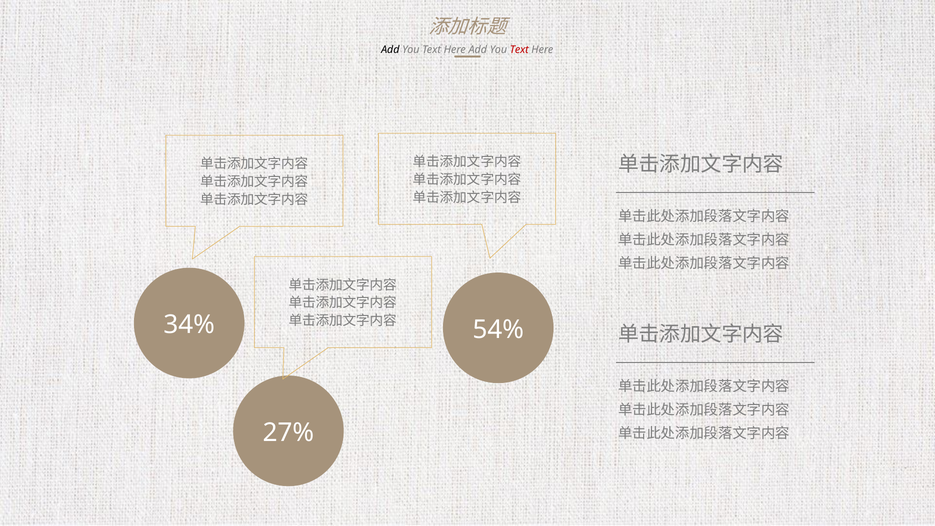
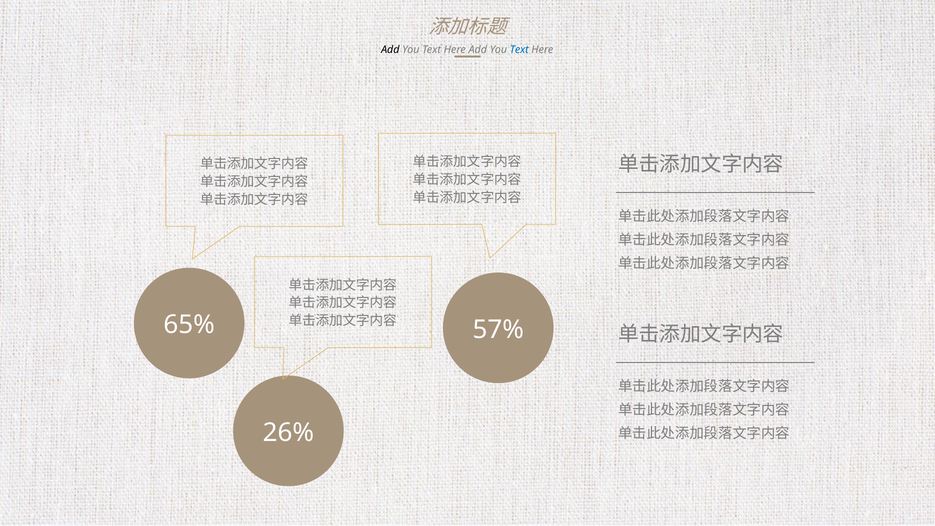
Text at (519, 50) colour: red -> blue
54%: 54% -> 57%
34%: 34% -> 65%
27%: 27% -> 26%
